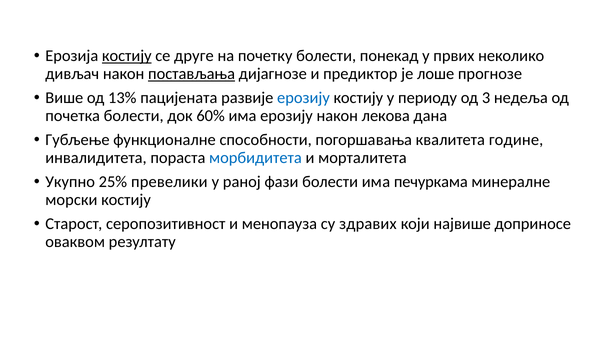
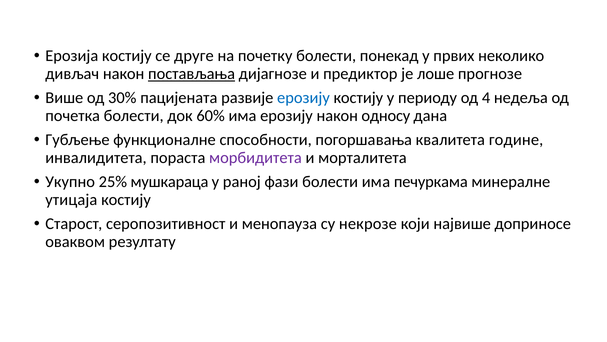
костију at (127, 56) underline: present -> none
13%: 13% -> 30%
3: 3 -> 4
лекова: лекова -> односу
морбидитета colour: blue -> purple
превелики: превелики -> мушкараца
морски: морски -> утицаја
здравих: здравих -> некрозе
